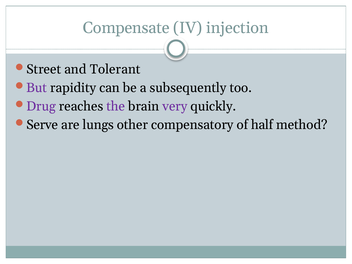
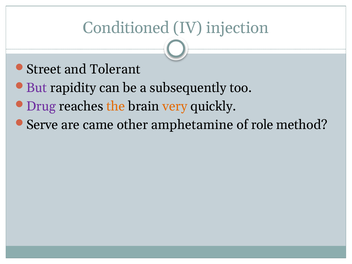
Compensate: Compensate -> Conditioned
the colour: purple -> orange
very colour: purple -> orange
lungs: lungs -> came
compensatory: compensatory -> amphetamine
half: half -> role
